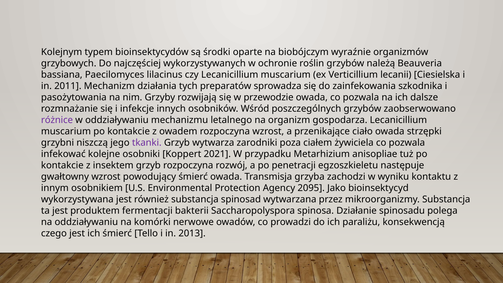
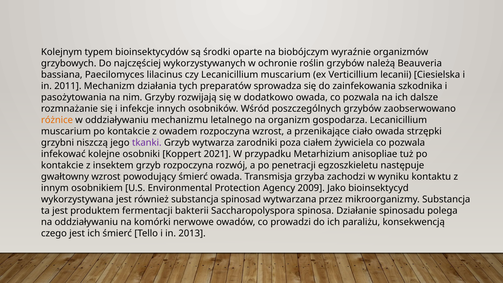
przewodzie: przewodzie -> dodatkowo
różnice colour: purple -> orange
2095: 2095 -> 2009
